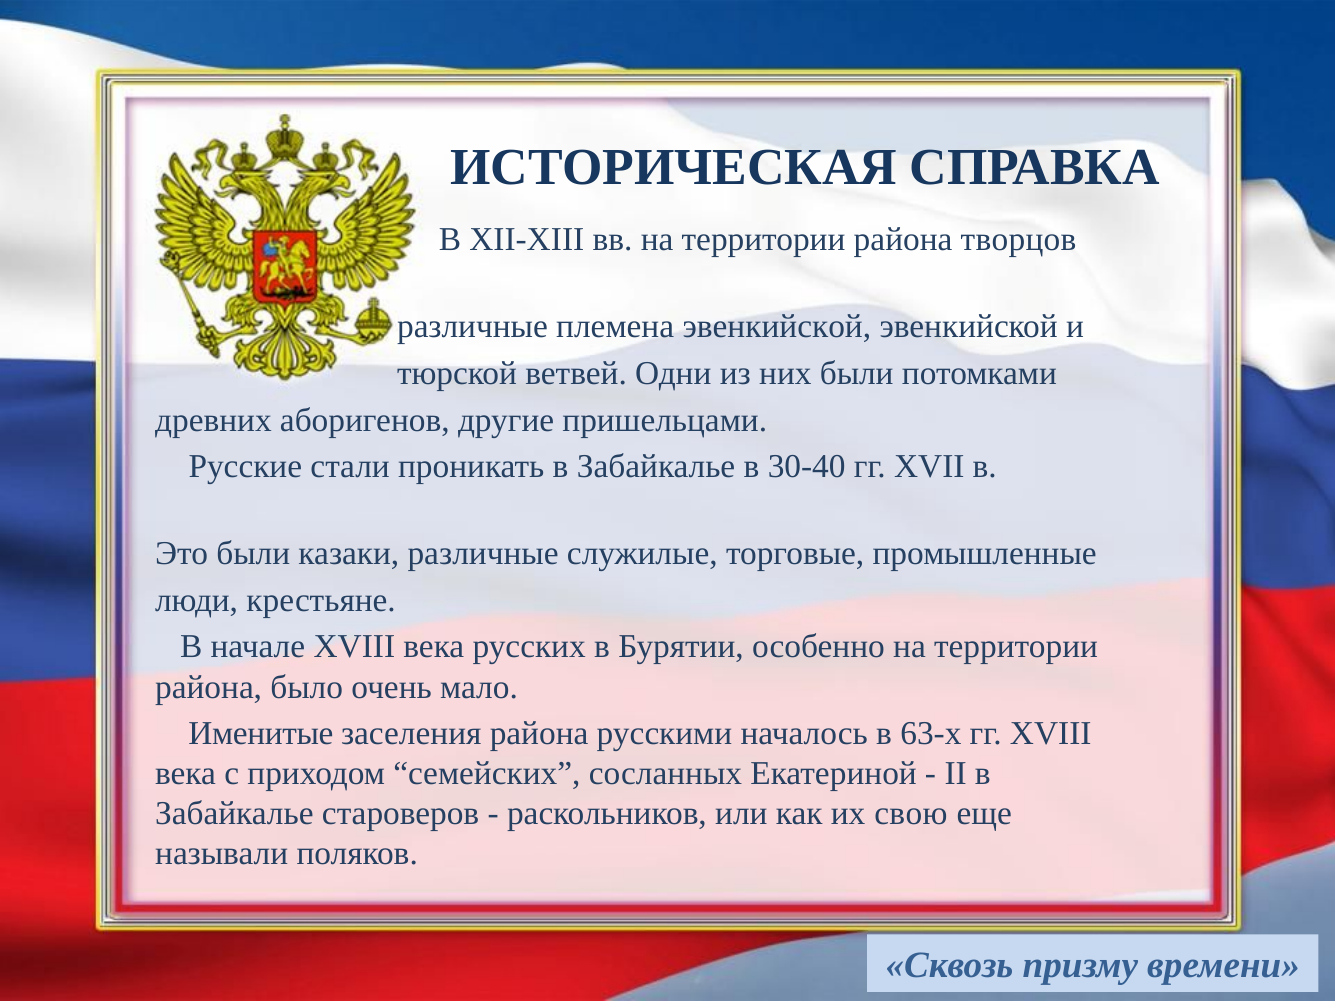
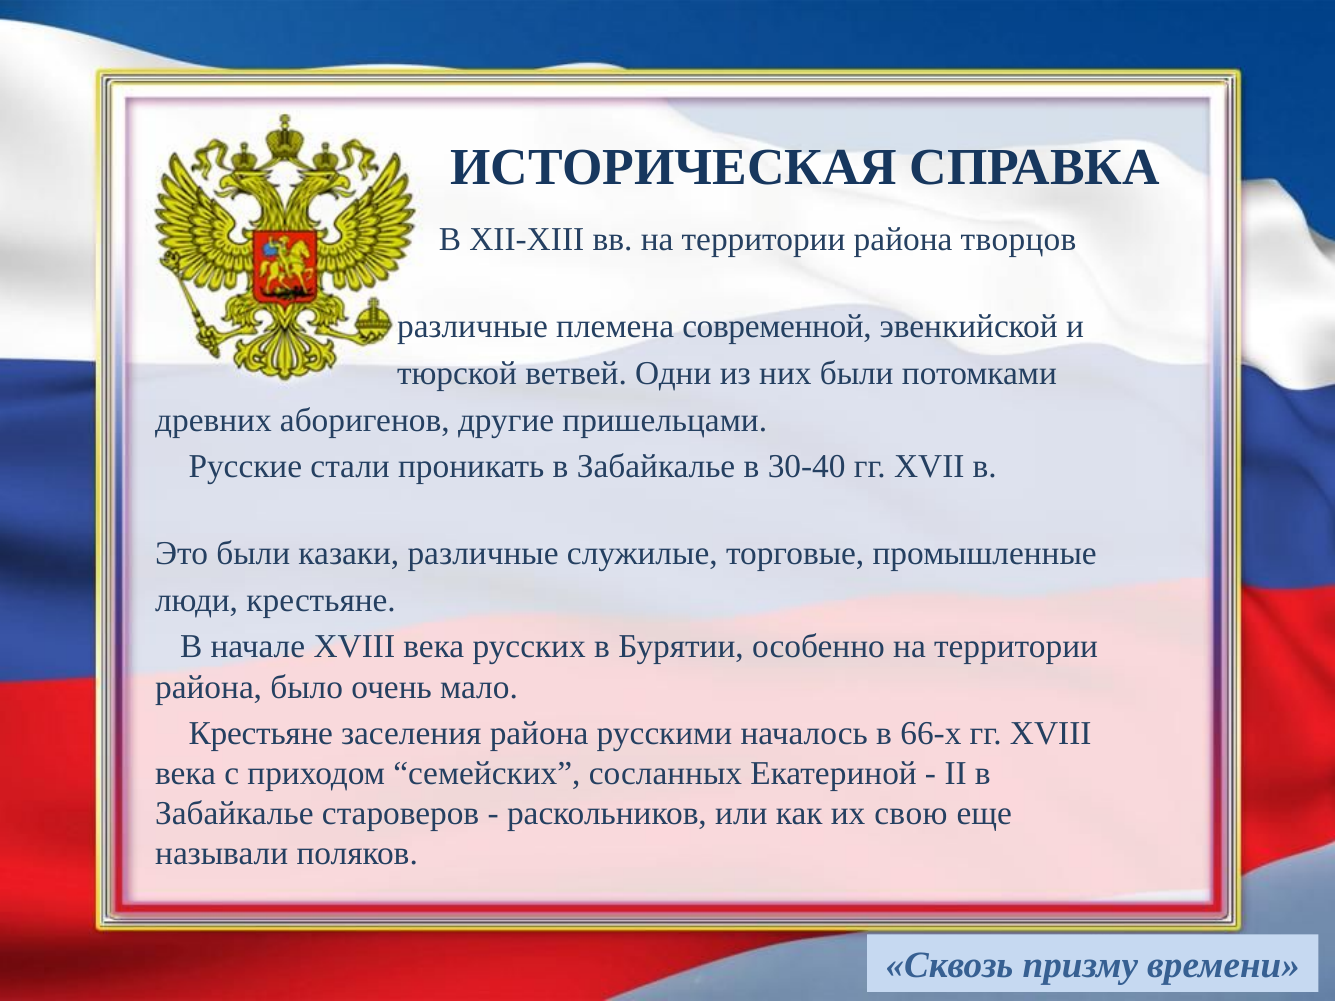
племена эвенкийской: эвенкийской -> современной
Именитые at (261, 734): Именитые -> Крестьяне
63-х: 63-х -> 66-х
